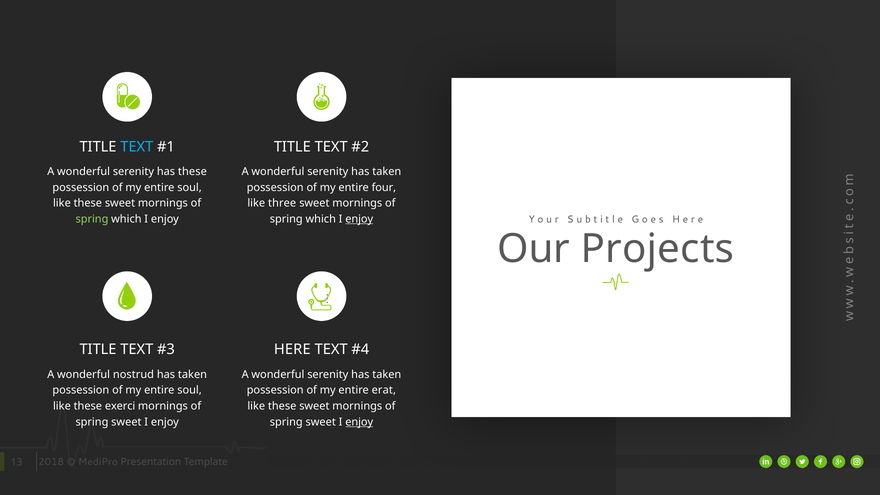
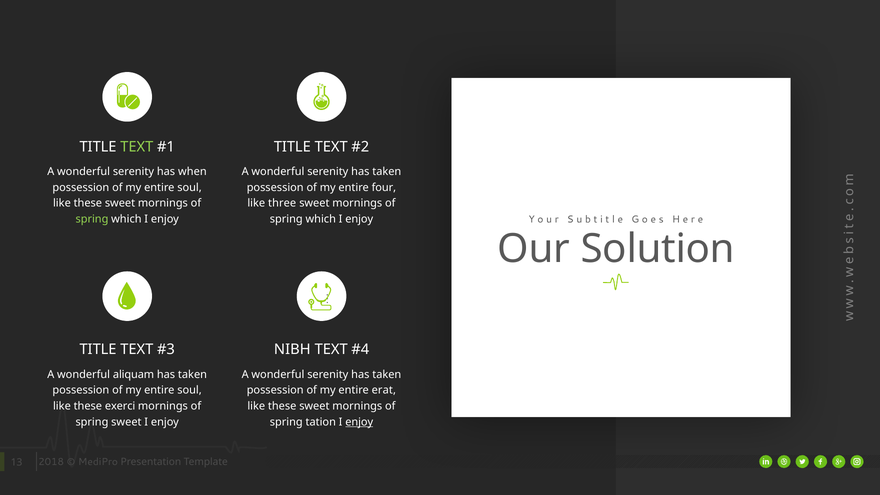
TEXT at (137, 147) colour: light blue -> light green
has these: these -> when
enjoy at (359, 219) underline: present -> none
Projects: Projects -> Solution
HERE: HERE -> NIBH
nostrud: nostrud -> aliquam
sweet at (321, 422): sweet -> tation
